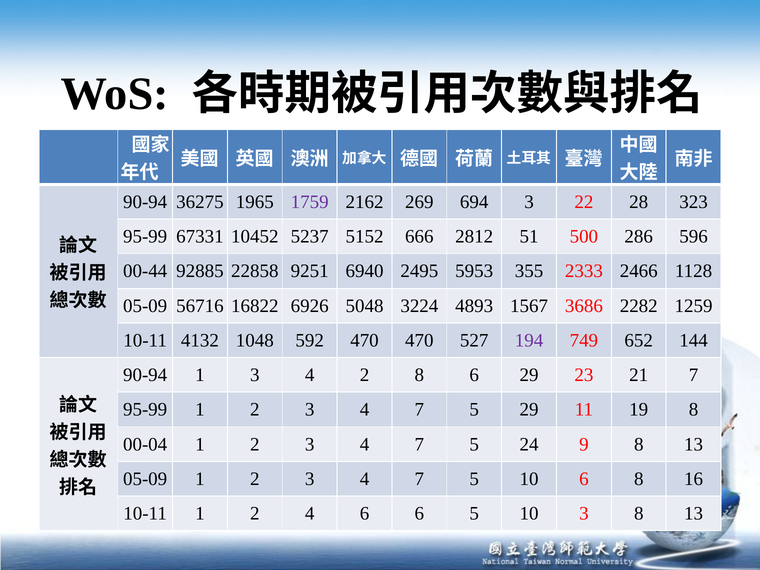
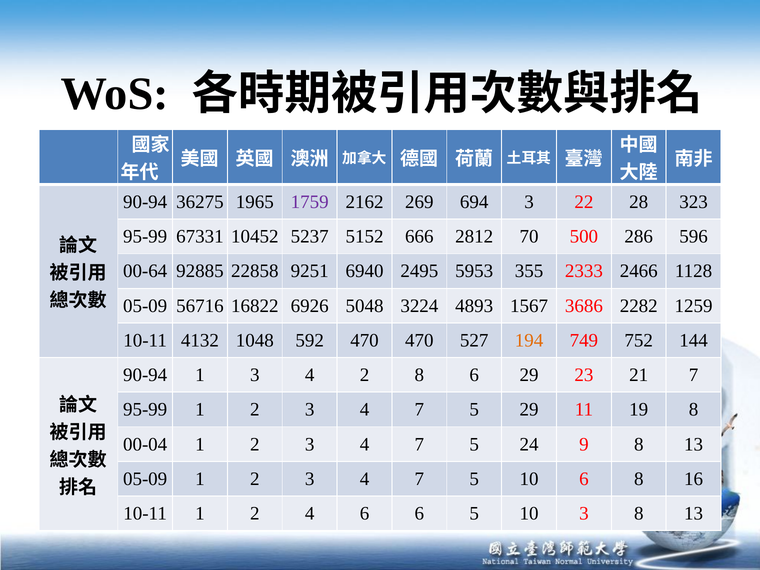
51: 51 -> 70
00-44: 00-44 -> 00-64
194 colour: purple -> orange
652: 652 -> 752
